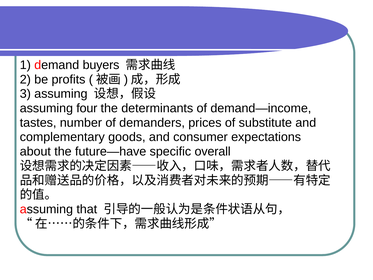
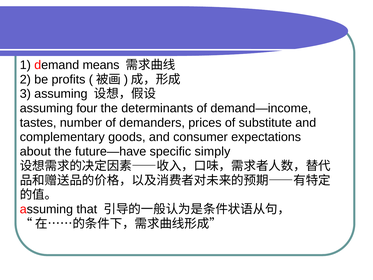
buyers: buyers -> means
overall: overall -> simply
